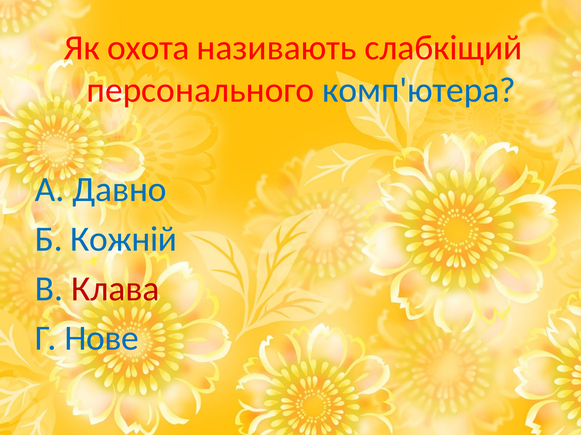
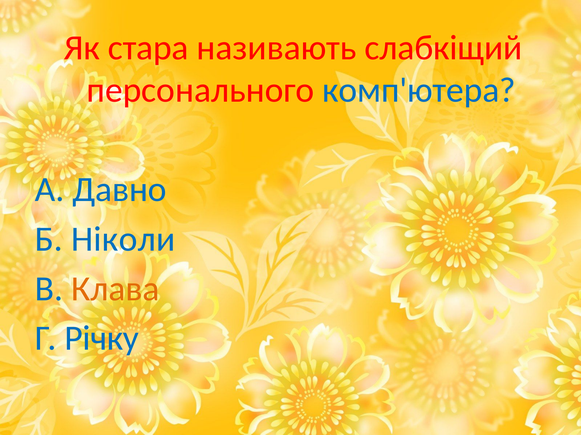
охота: охота -> стара
Кожній: Кожній -> Ніколи
Клава colour: red -> orange
Нове: Нове -> Річку
